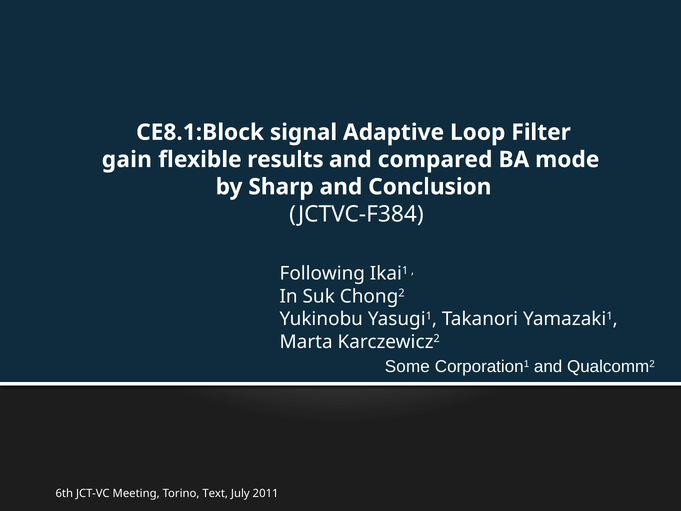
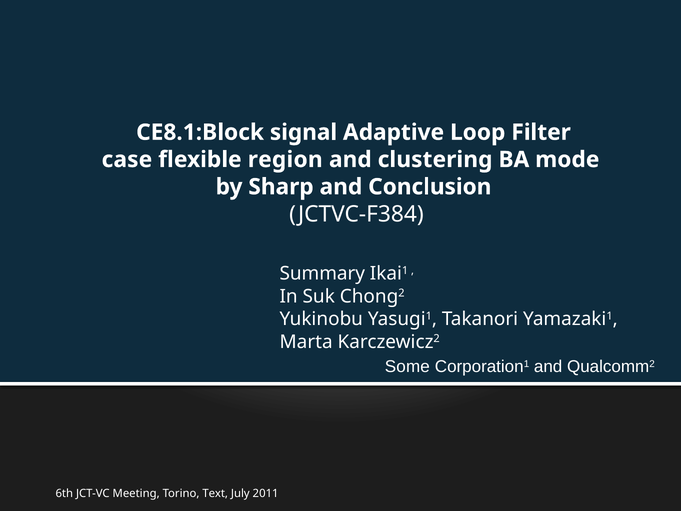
gain: gain -> case
results: results -> region
compared: compared -> clustering
Following: Following -> Summary
